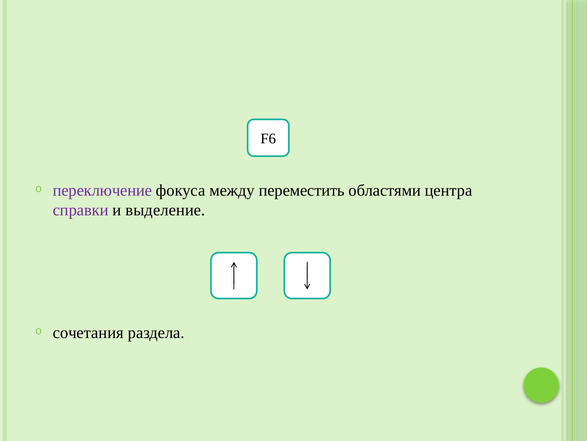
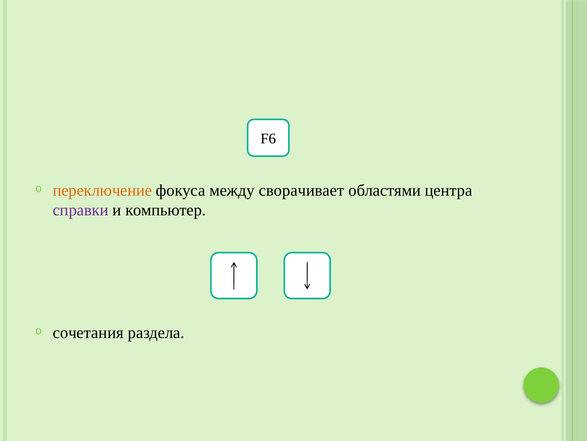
переключение colour: purple -> orange
переместить: переместить -> сворачивает
выделение: выделение -> компьютер
